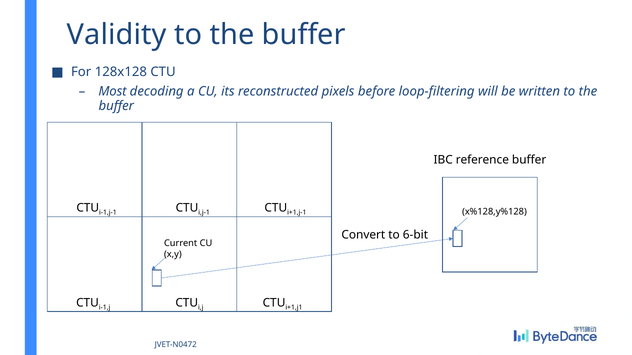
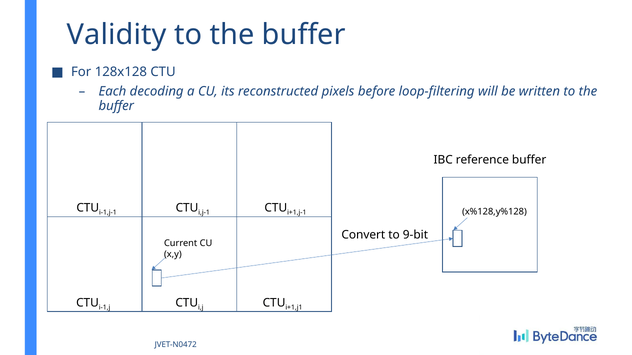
Most: Most -> Each
6-bit: 6-bit -> 9-bit
